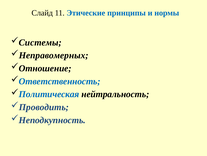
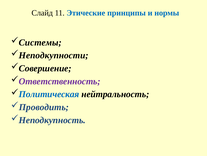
Неправомерных: Неправомерных -> Неподкупности
Отношение: Отношение -> Совершение
Ответственность colour: blue -> purple
